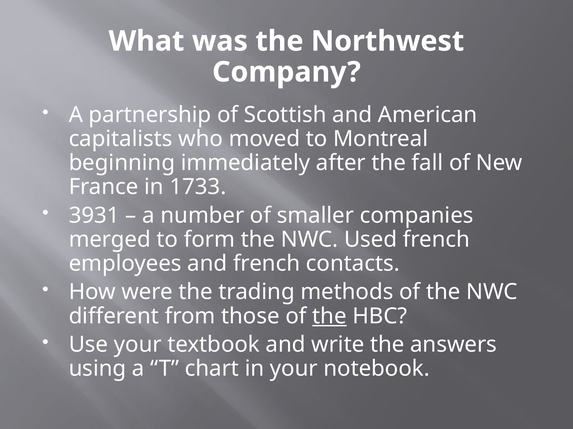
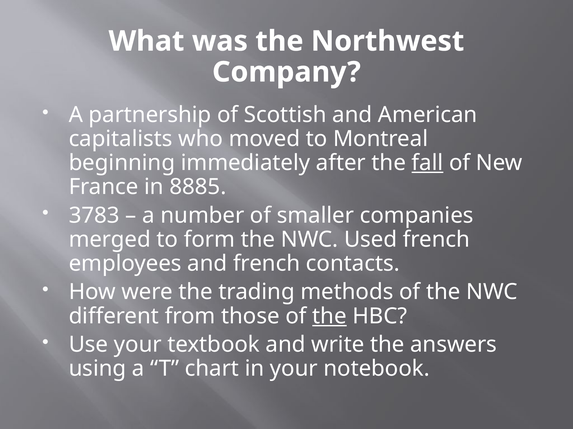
fall underline: none -> present
1733: 1733 -> 8885
3931: 3931 -> 3783
